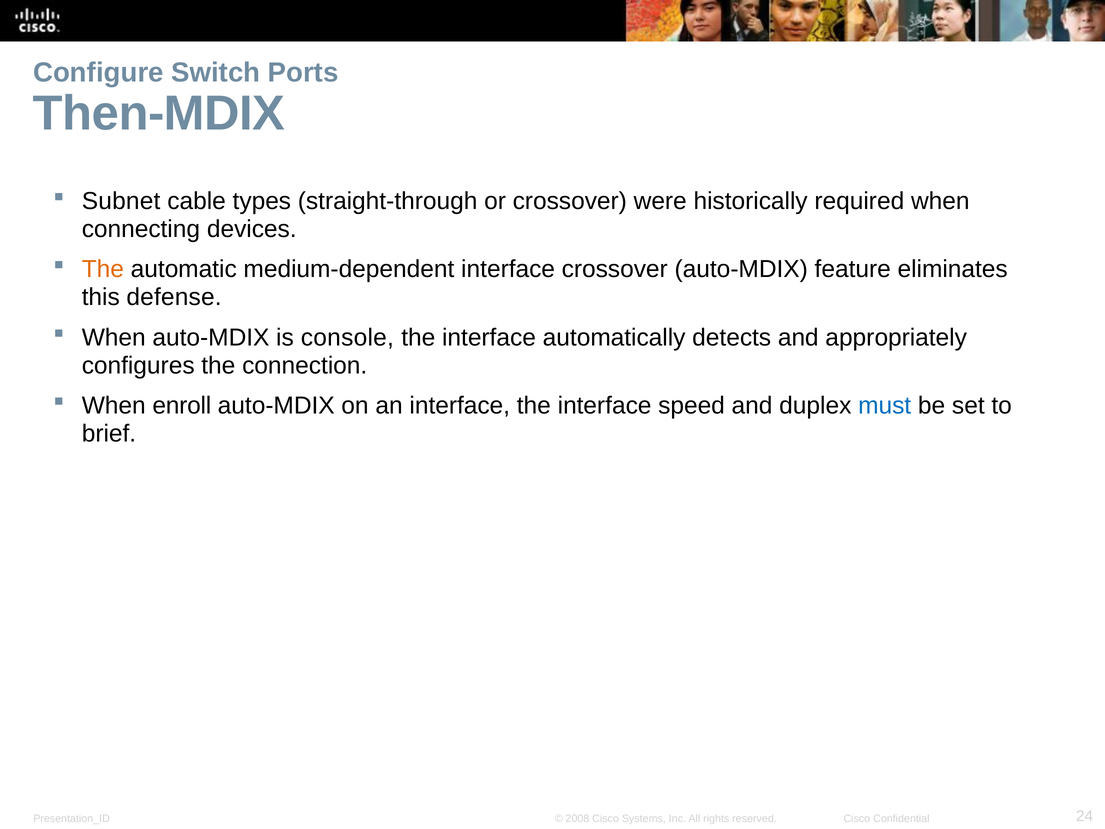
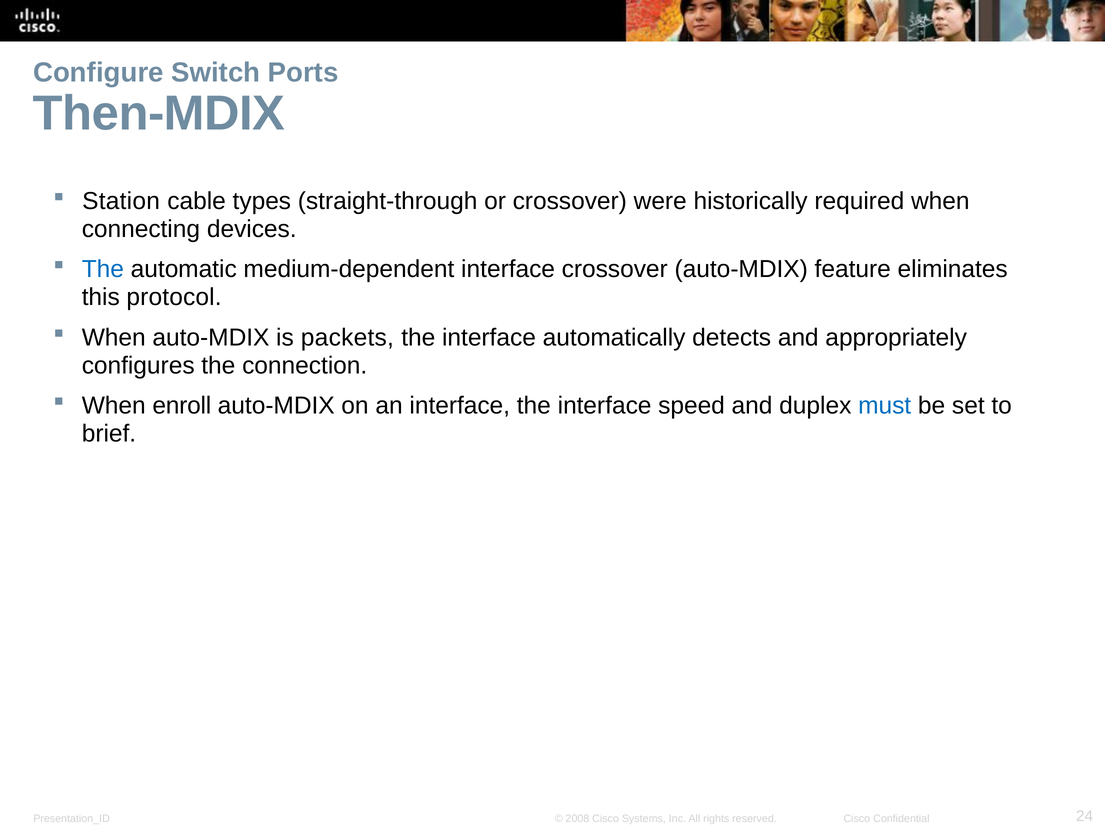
Subnet: Subnet -> Station
The at (103, 269) colour: orange -> blue
defense: defense -> protocol
console: console -> packets
